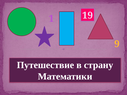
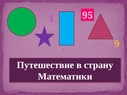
19: 19 -> 95
